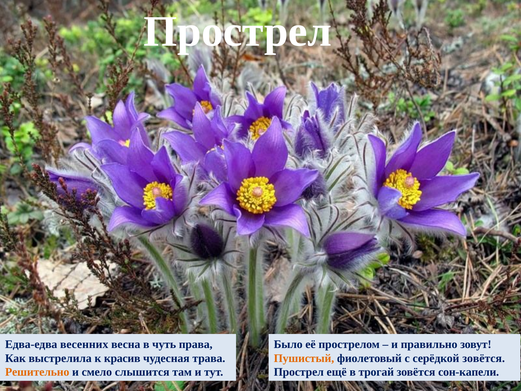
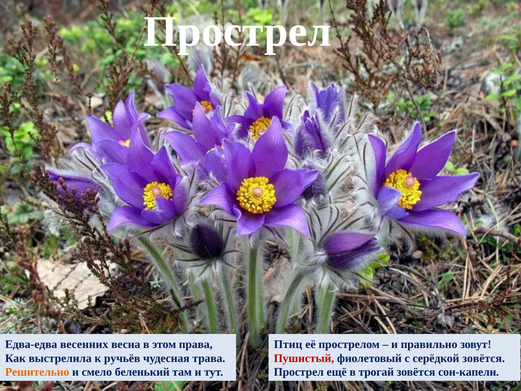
чуть: чуть -> этом
Было: Было -> Птиц
красив: красив -> ручьёв
Пушистый colour: orange -> red
слышится: слышится -> беленький
